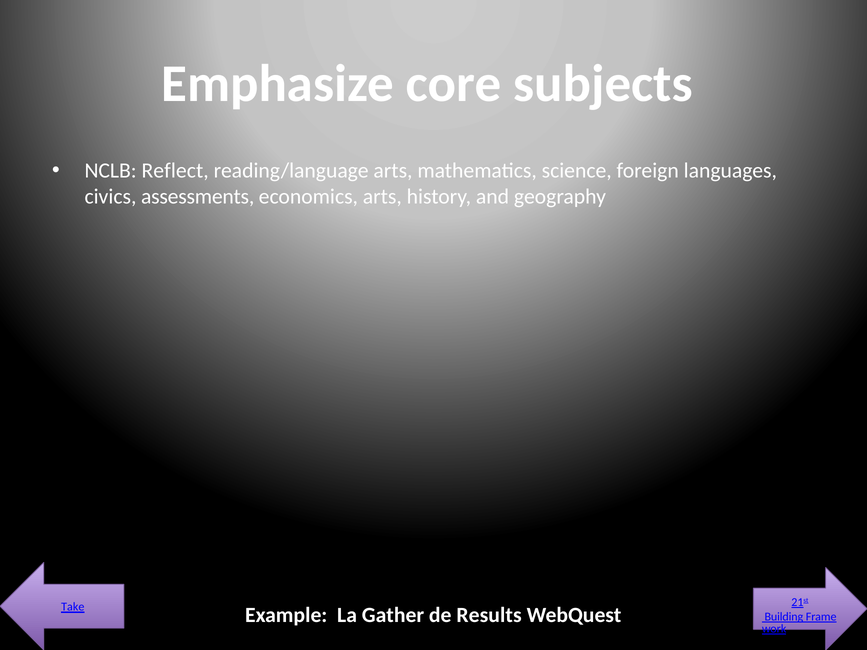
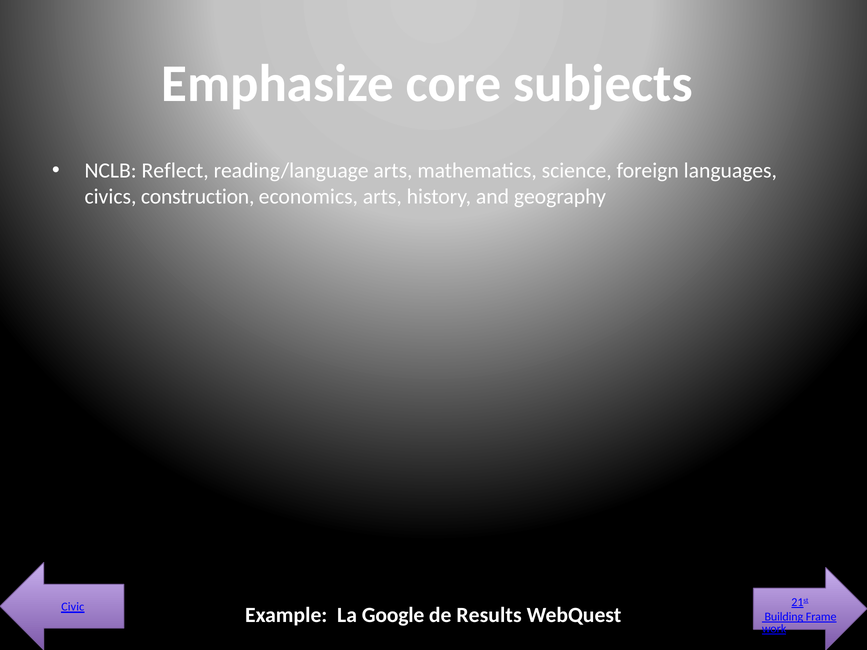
assessments: assessments -> construction
Take: Take -> Civic
Gather: Gather -> Google
